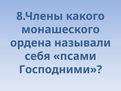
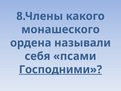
Господними underline: none -> present
